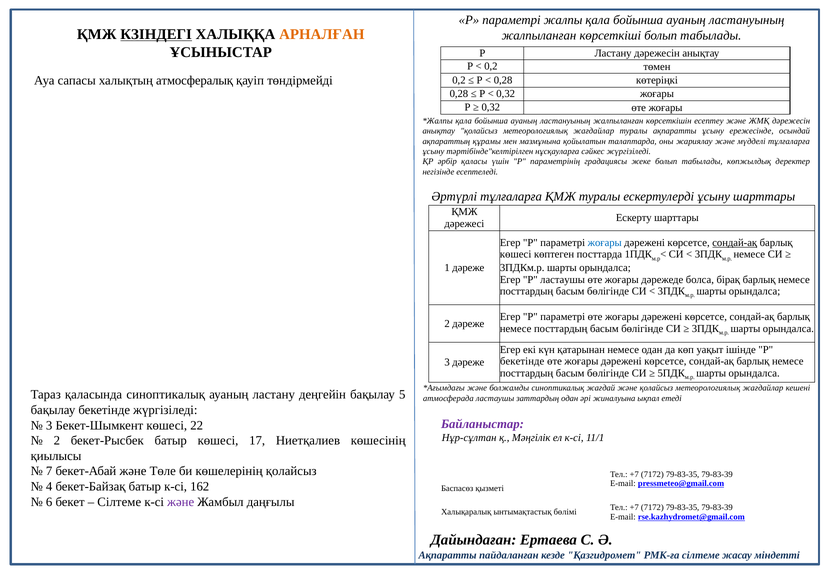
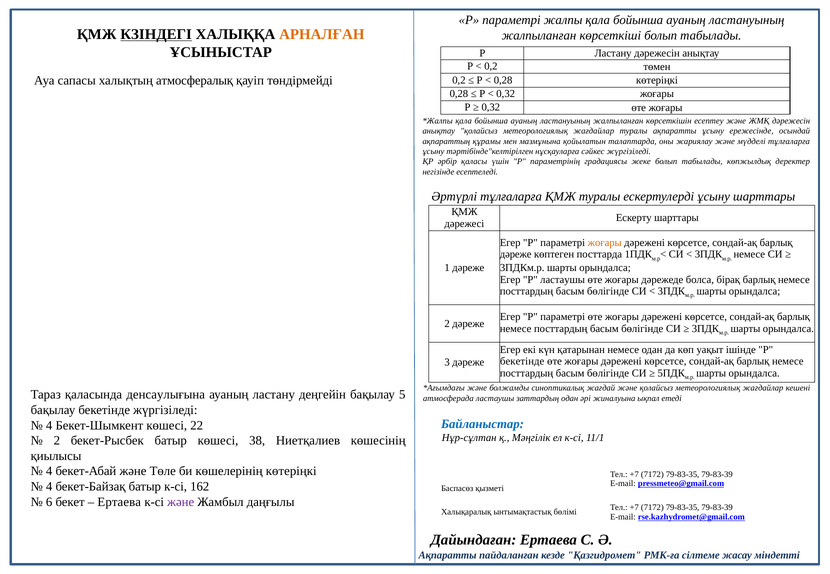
жоғары at (605, 243) colour: blue -> orange
сондай-ақ at (735, 243) underline: present -> none
көшесі at (516, 255): көшесі -> дәреже
қаласында синоптикалық: синоптикалық -> денсаулығына
Байланыстар colour: purple -> blue
3 at (49, 426): 3 -> 4
17: 17 -> 38
7 at (49, 472): 7 -> 4
көшелерінің қолайсыз: қолайсыз -> көтеріңкі
Сілтеме at (119, 502): Сілтеме -> Ертаева
